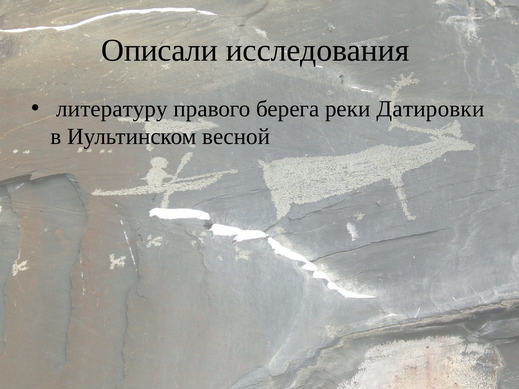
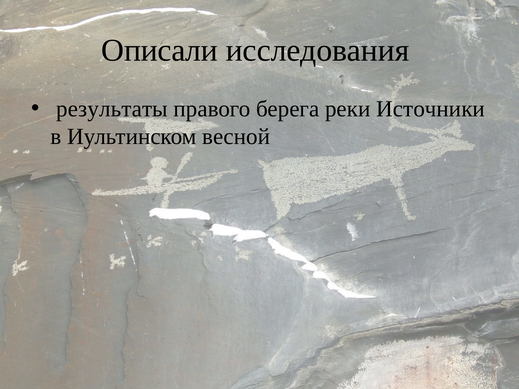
литературу: литературу -> результаты
Датировки: Датировки -> Источники
